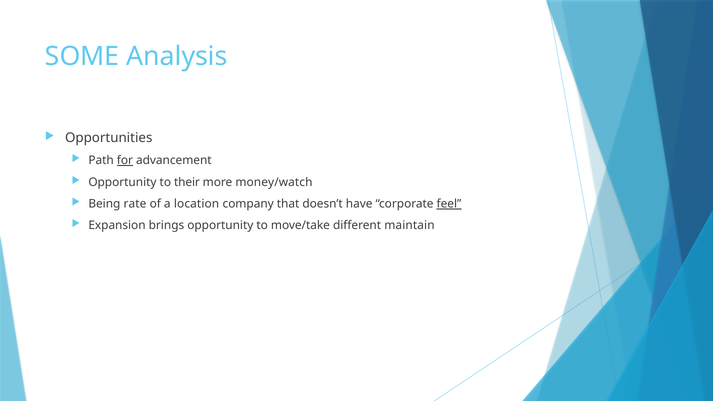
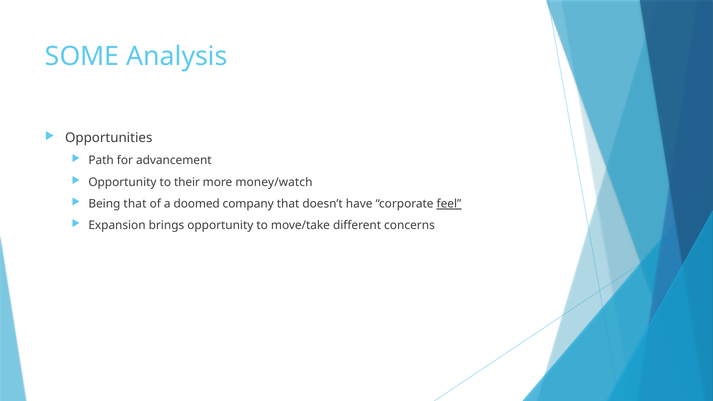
for underline: present -> none
Being rate: rate -> that
location: location -> doomed
maintain: maintain -> concerns
